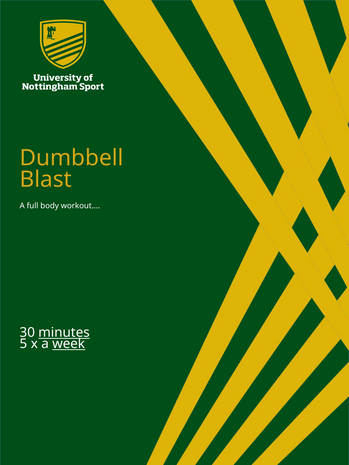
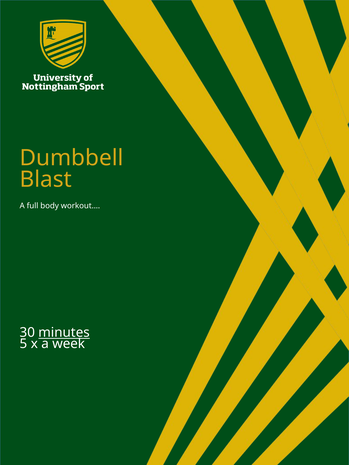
week underline: present -> none
